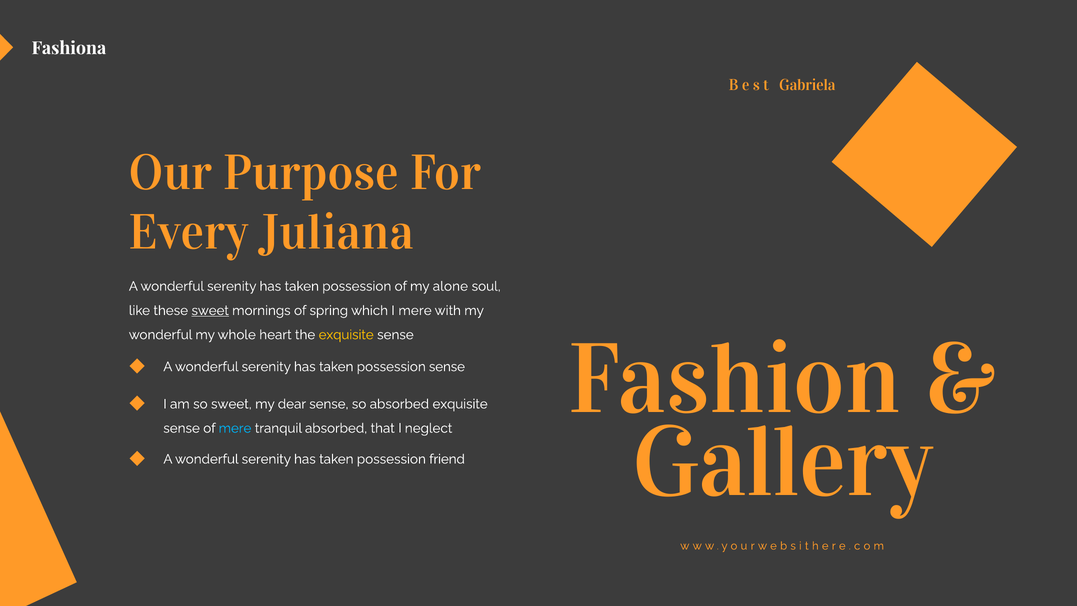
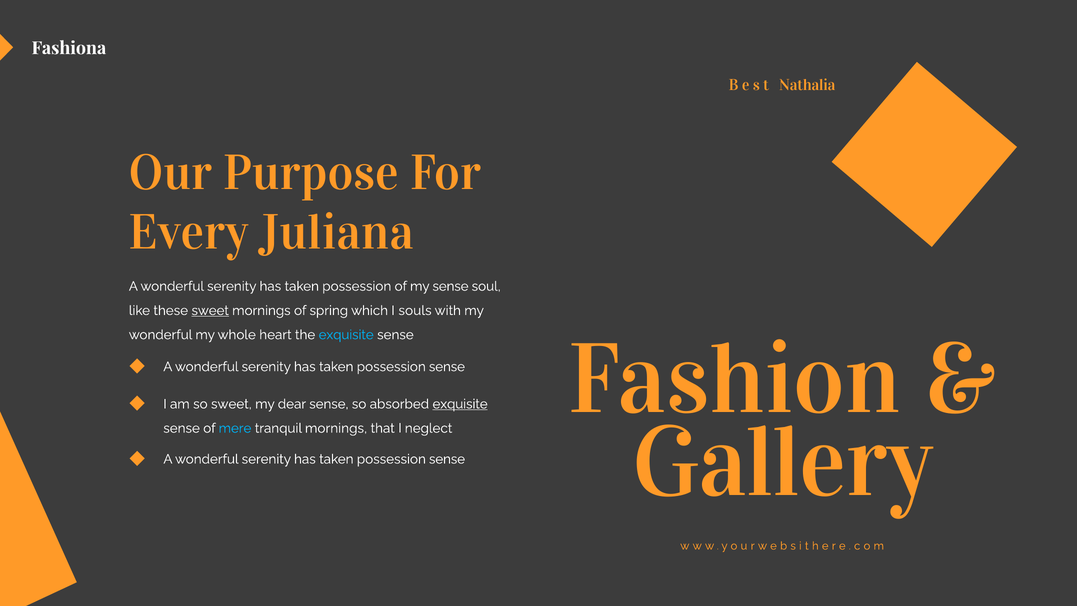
Gabriela: Gabriela -> Nathalia
my alone: alone -> sense
I mere: mere -> souls
exquisite at (346, 335) colour: yellow -> light blue
exquisite at (460, 404) underline: none -> present
tranquil absorbed: absorbed -> mornings
friend at (447, 459): friend -> sense
